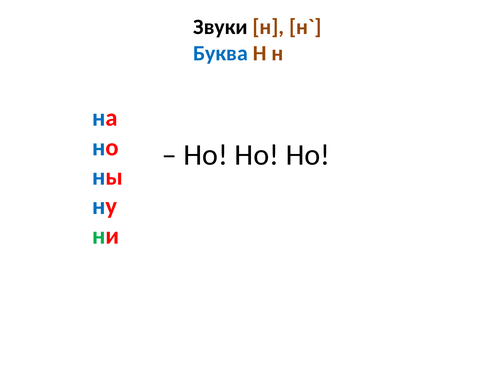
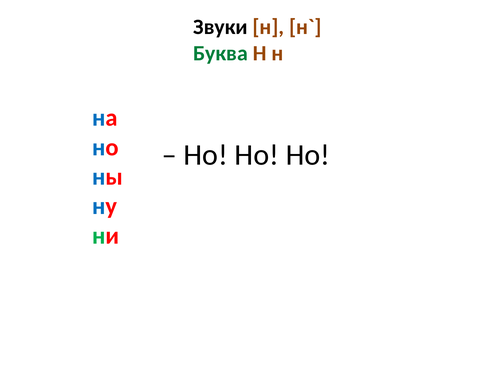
Буква colour: blue -> green
